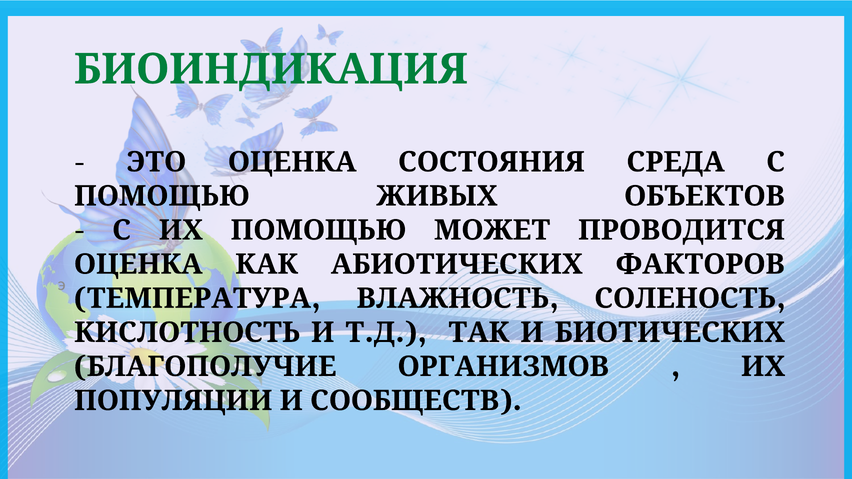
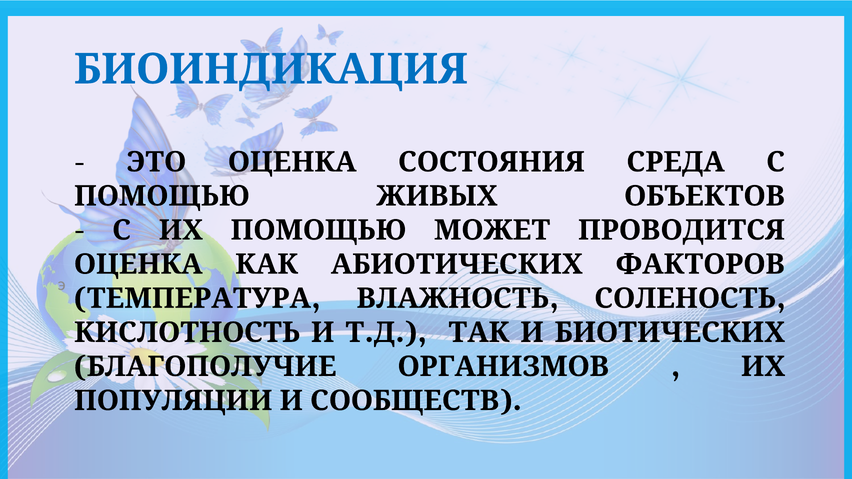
БИОИНДИКАЦИЯ colour: green -> blue
